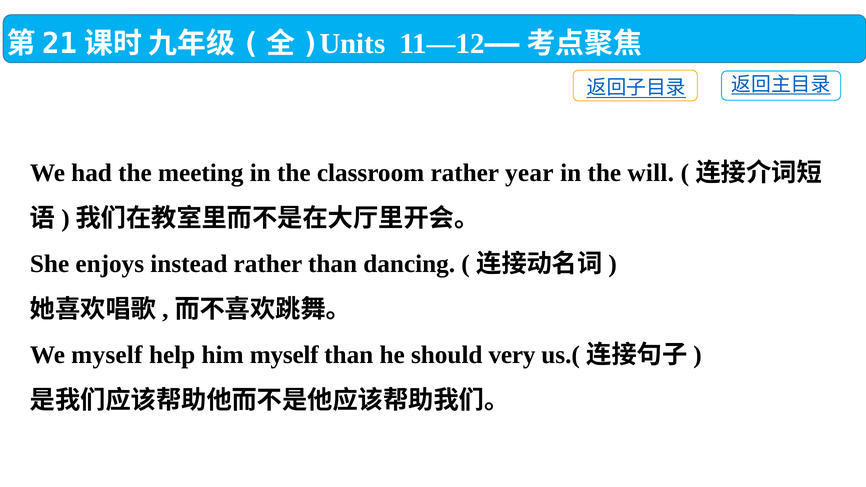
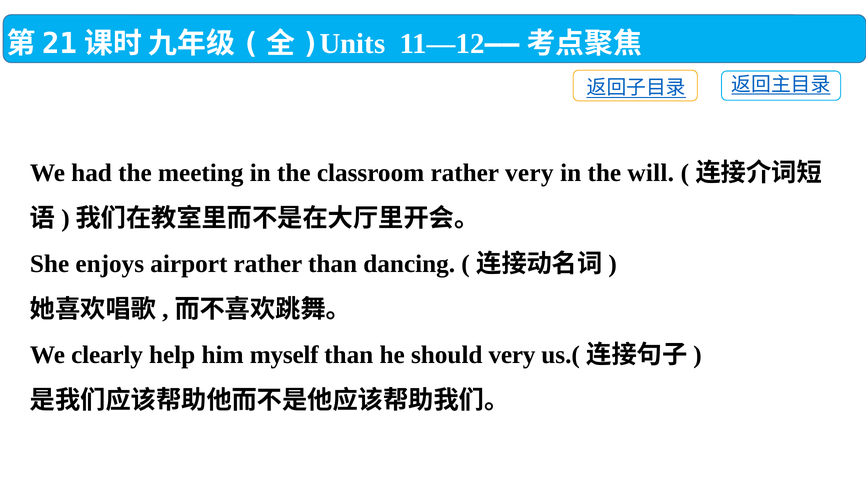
rather year: year -> very
instead: instead -> airport
We myself: myself -> clearly
